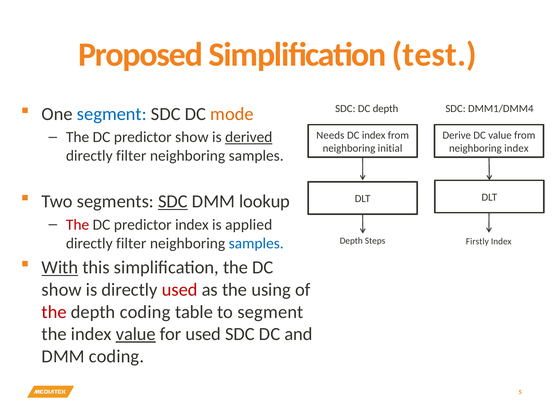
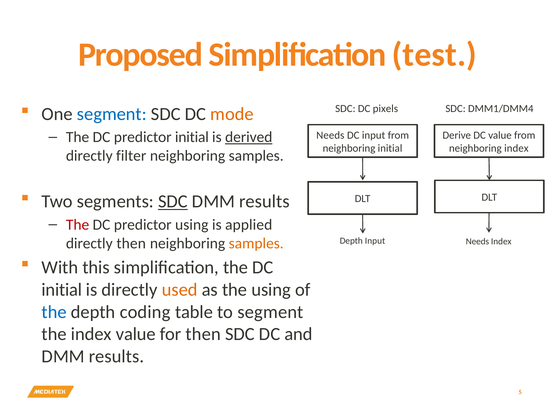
DC depth: depth -> pixels
predictor show: show -> initial
DC index: index -> input
lookup at (265, 202): lookup -> results
predictor index: index -> using
filter at (131, 243): filter -> then
samples at (256, 243) colour: blue -> orange
Depth Steps: Steps -> Input
Firstly at (477, 242): Firstly -> Needs
With underline: present -> none
show at (62, 290): show -> initial
used at (180, 290) colour: red -> orange
the at (54, 312) colour: red -> blue
value at (136, 334) underline: present -> none
for used: used -> then
coding at (116, 356): coding -> results
